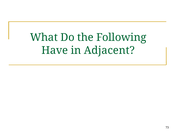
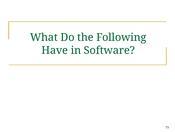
Adjacent: Adjacent -> Software
